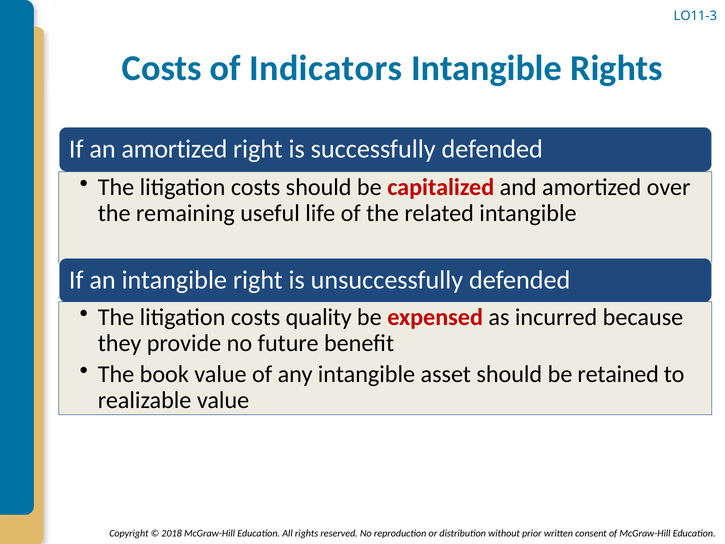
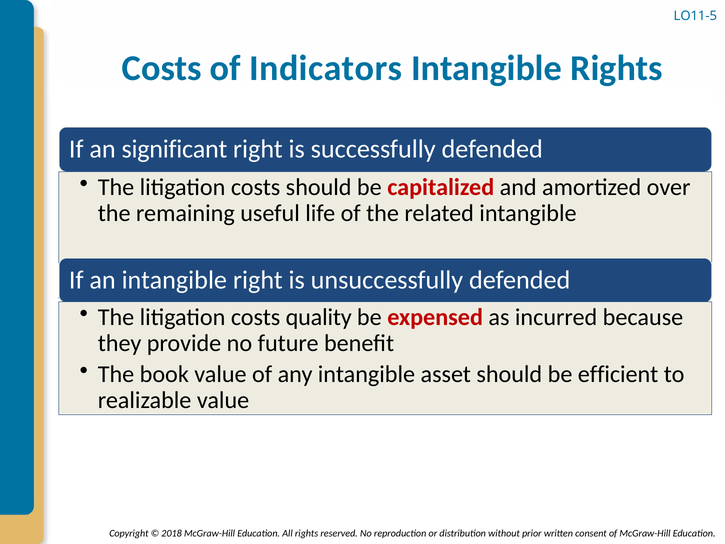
LO11-3: LO11-3 -> LO11-5
an amortized: amortized -> significant
retained: retained -> efficient
